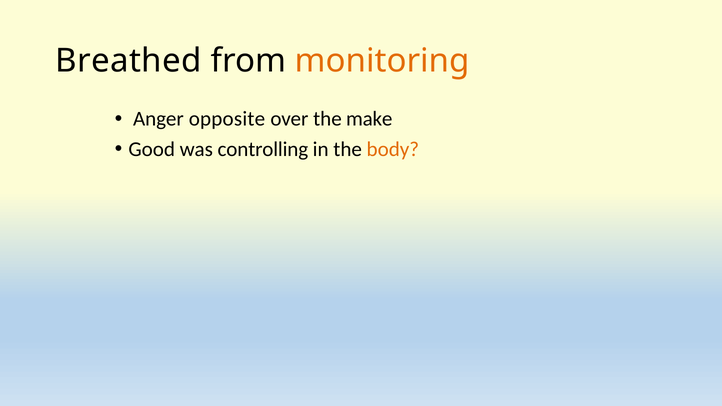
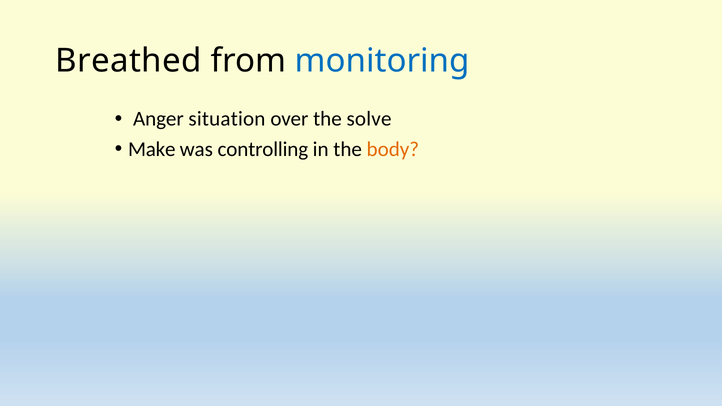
monitoring colour: orange -> blue
opposite: opposite -> situation
make: make -> solve
Good: Good -> Make
